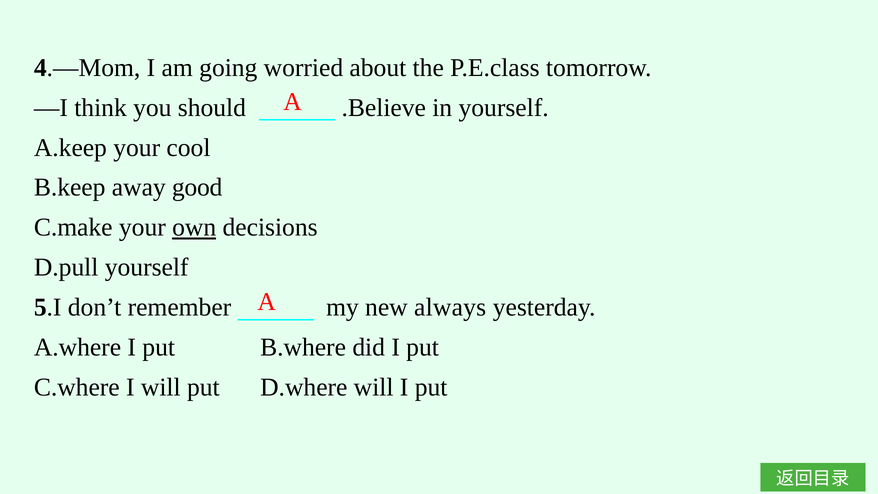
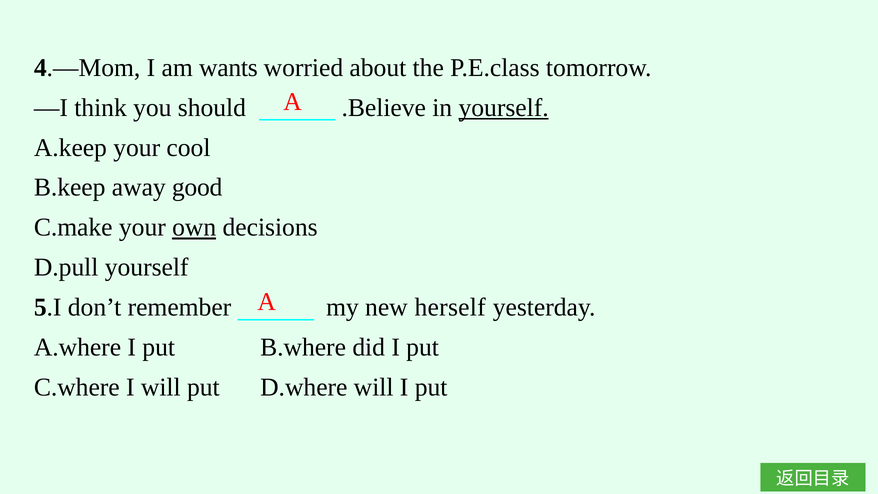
going: going -> wants
yourself at (504, 108) underline: none -> present
always: always -> herself
